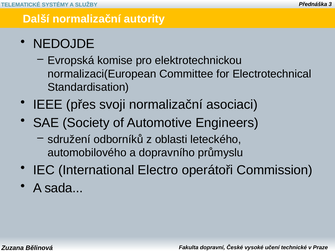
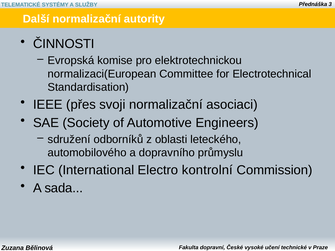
NEDOJDE: NEDOJDE -> ČINNOSTI
operátoři: operátoři -> kontrolní
